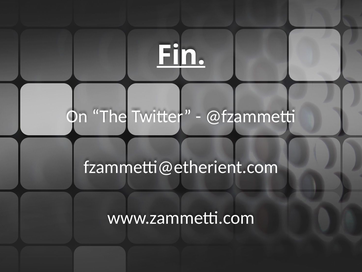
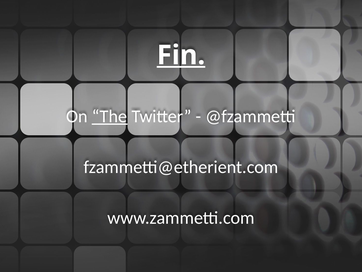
The underline: none -> present
